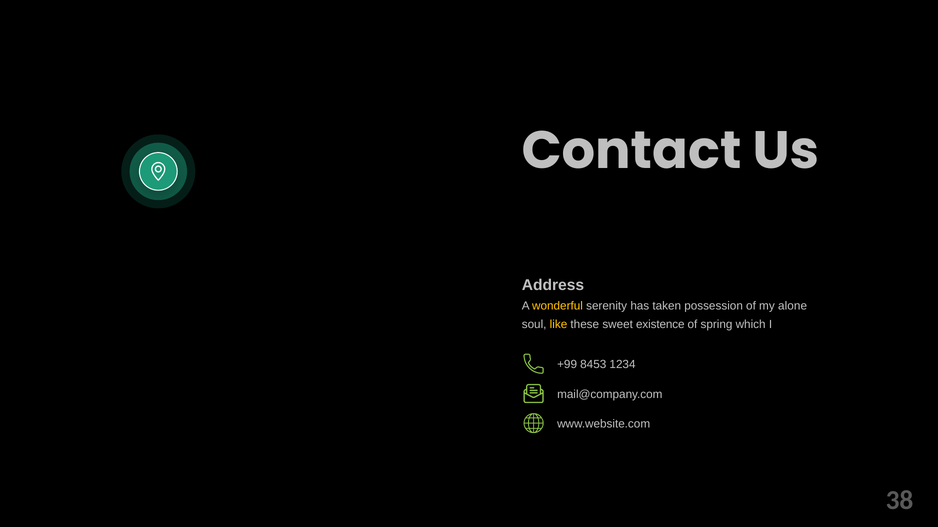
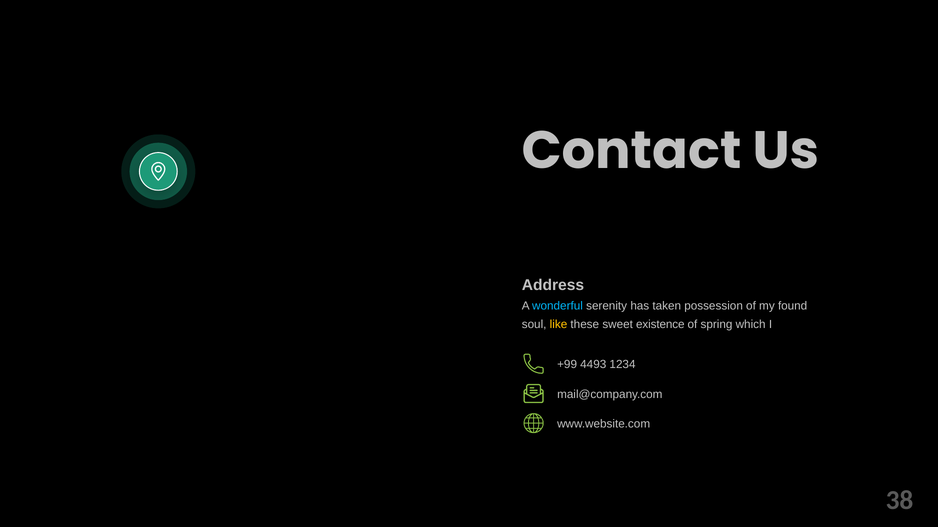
wonderful colour: yellow -> light blue
alone: alone -> found
8453: 8453 -> 4493
